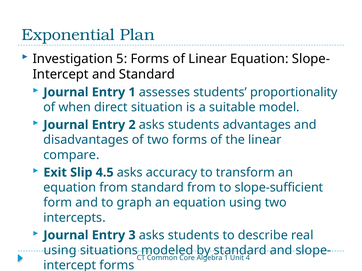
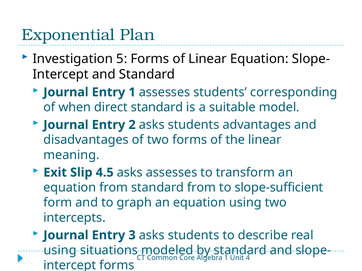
proportionality: proportionality -> corresponding
direct situation: situation -> standard
compare: compare -> meaning
asks accuracy: accuracy -> assesses
